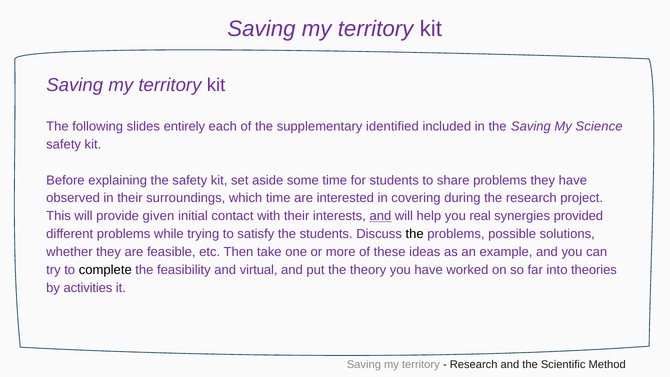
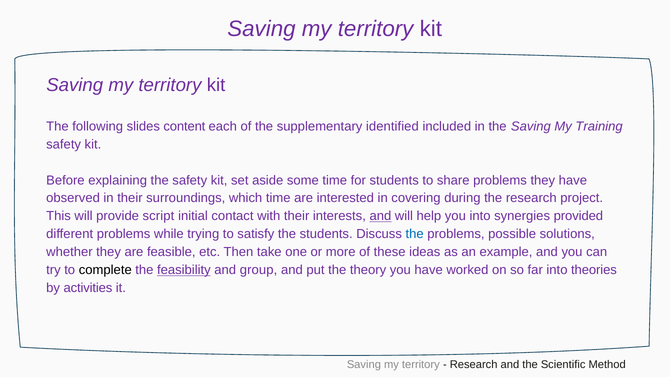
entirely: entirely -> content
Science: Science -> Training
given: given -> script
you real: real -> into
the at (415, 234) colour: black -> blue
feasibility underline: none -> present
virtual: virtual -> group
